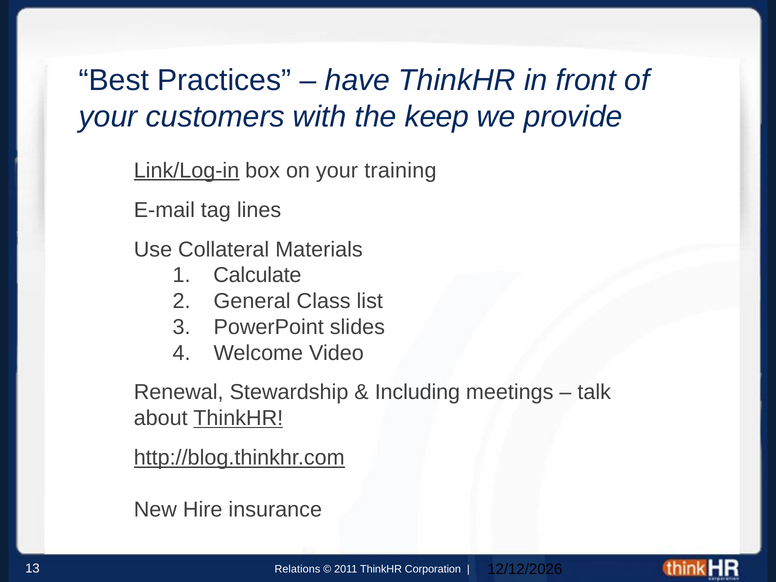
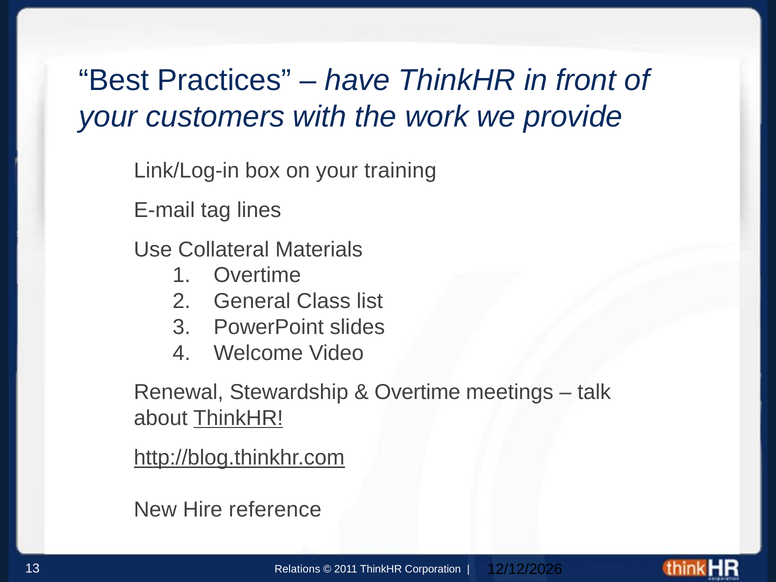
keep: keep -> work
Link/Log-in underline: present -> none
Calculate at (257, 275): Calculate -> Overtime
Including at (417, 392): Including -> Overtime
insurance: insurance -> reference
